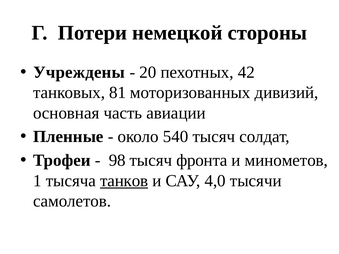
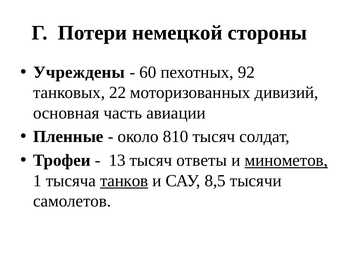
20: 20 -> 60
42: 42 -> 92
81: 81 -> 22
540: 540 -> 810
98: 98 -> 13
фронта: фронта -> ответы
минометов underline: none -> present
4,0: 4,0 -> 8,5
